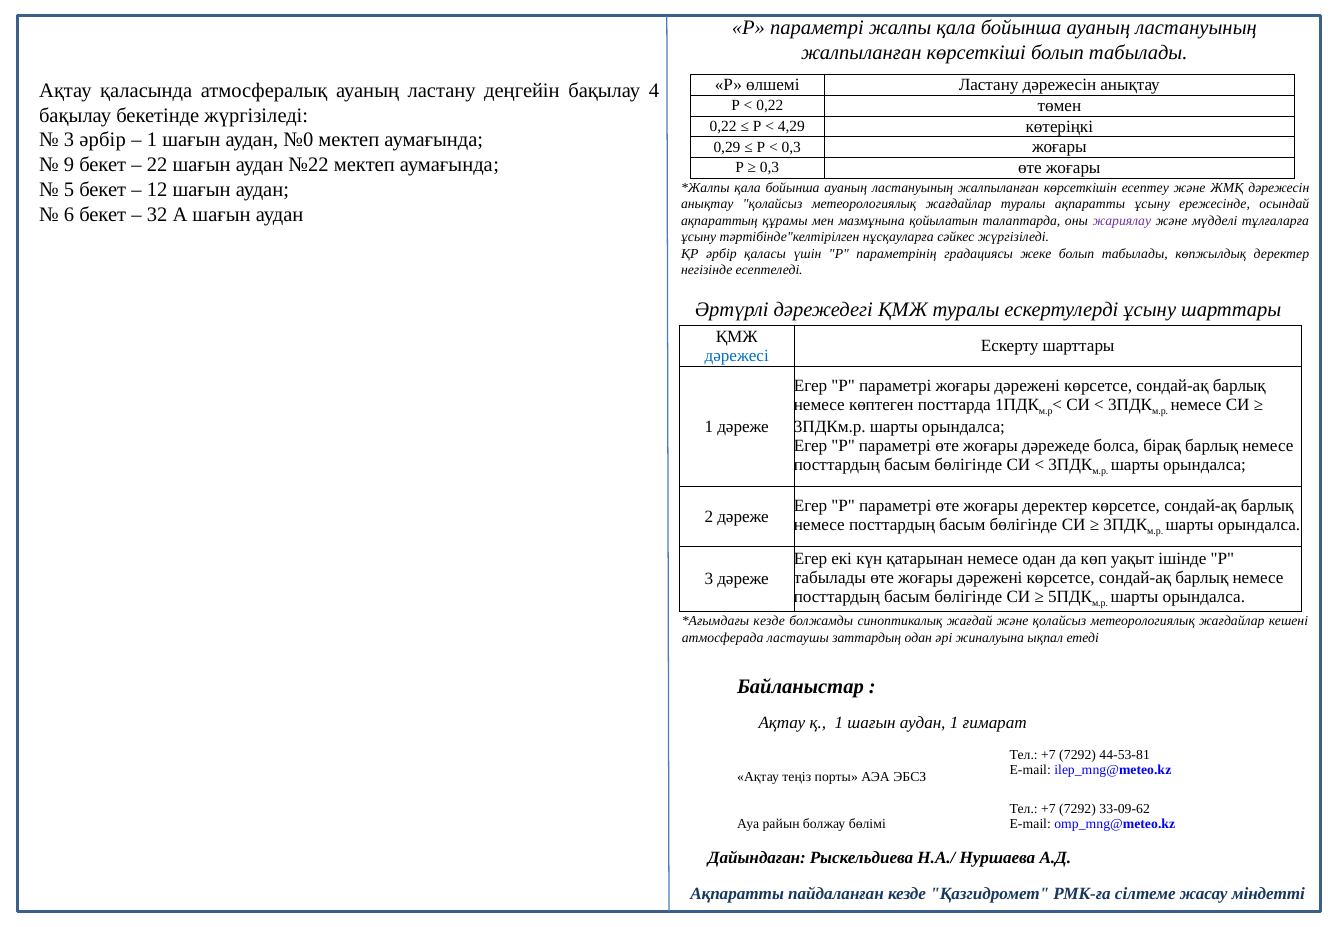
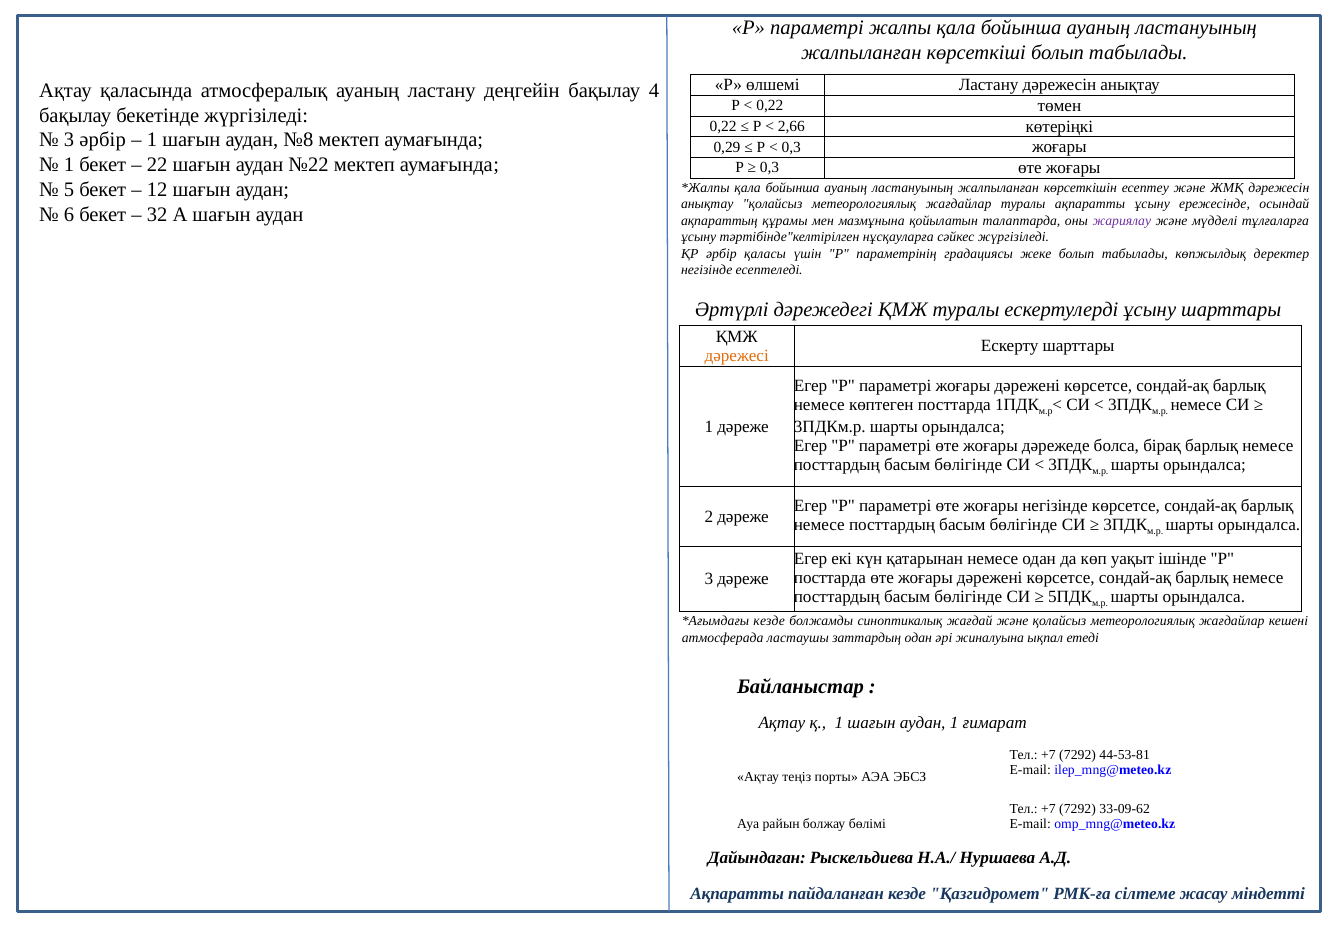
4,29: 4,29 -> 2,66
№0: №0 -> №8
9 at (69, 165): 9 -> 1
дәрежесі colour: blue -> orange
жоғары деректер: деректер -> негізінде
табылады at (830, 577): табылады -> посттарда
